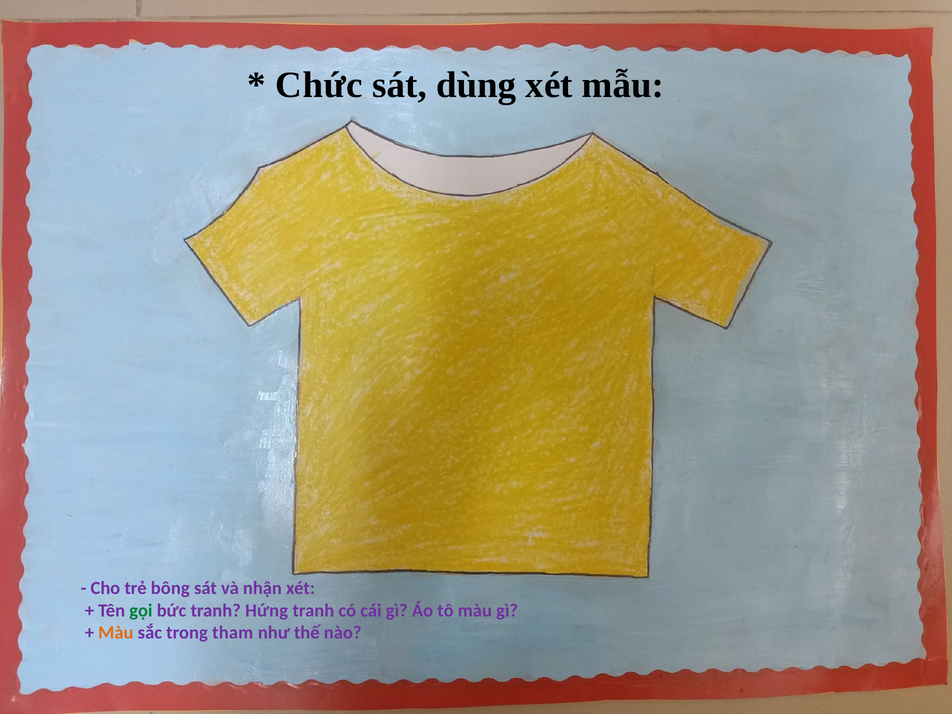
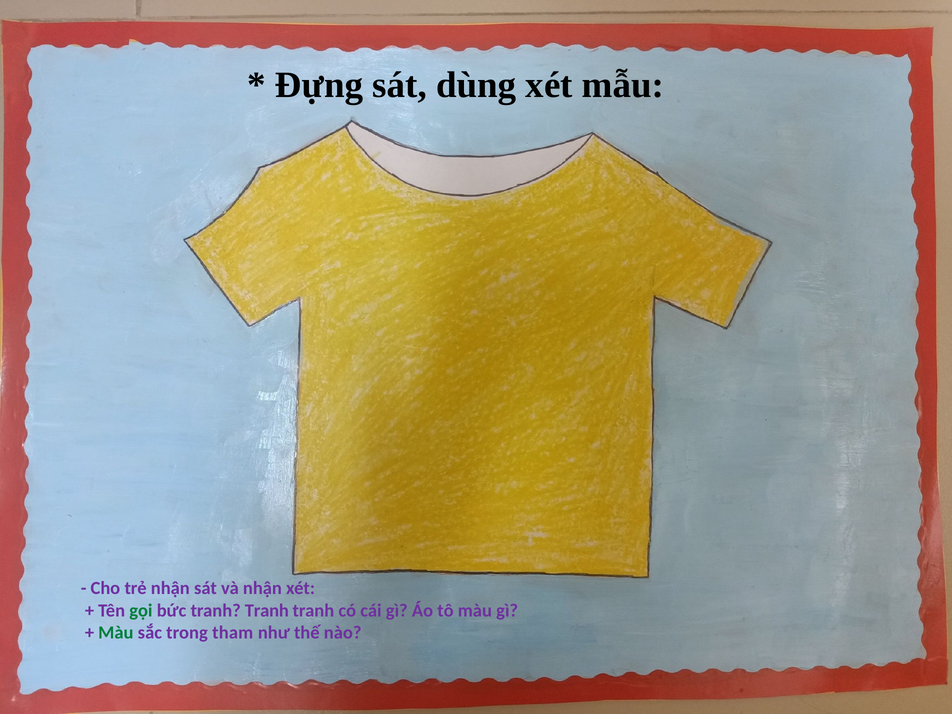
Chức: Chức -> Đựng
trẻ bông: bông -> nhận
bức tranh Hứng: Hứng -> Tranh
Màu at (116, 633) colour: orange -> green
